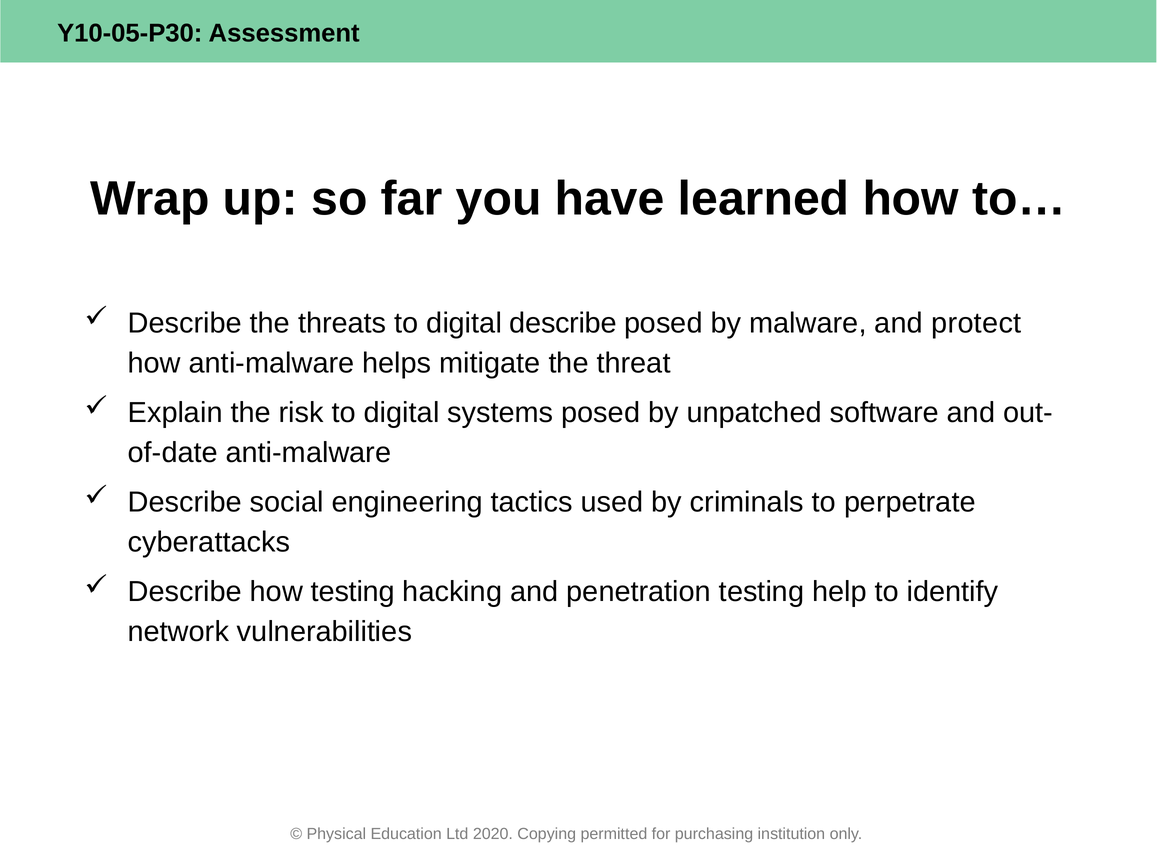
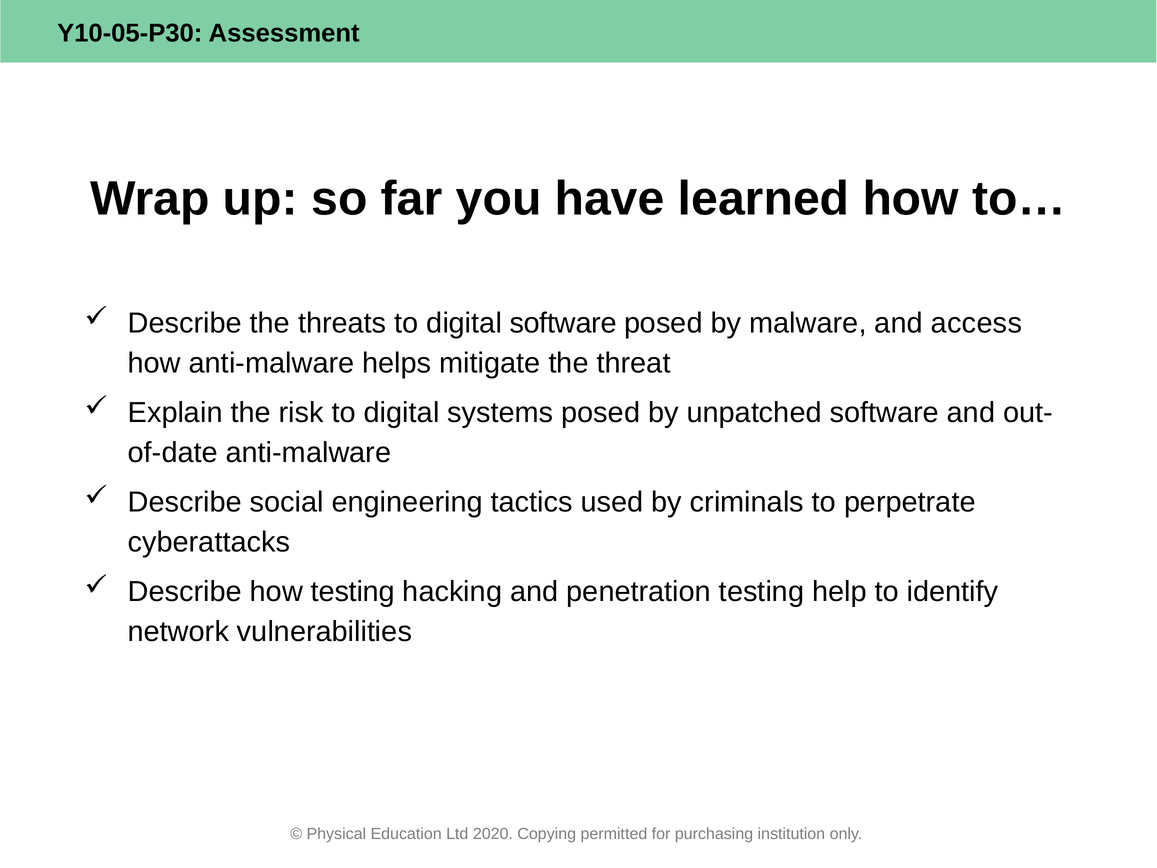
digital describe: describe -> software
protect: protect -> access
